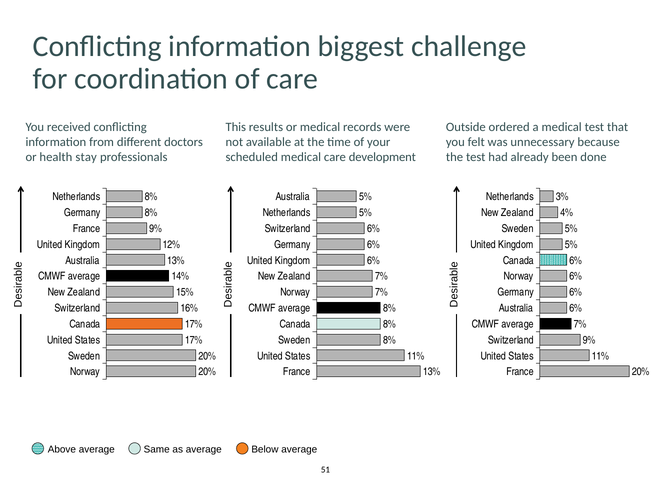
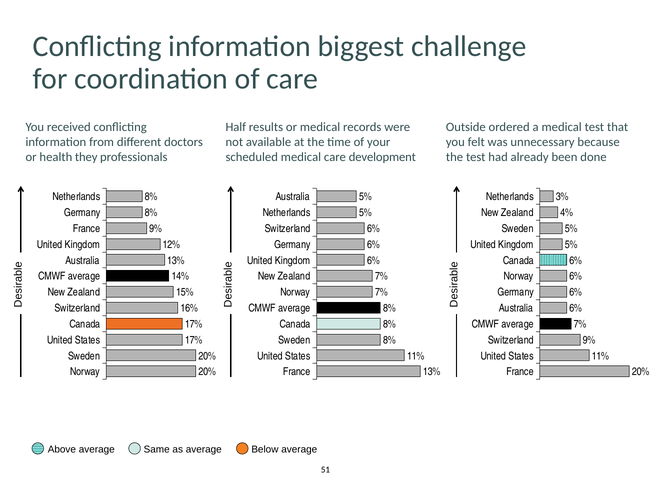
This: This -> Half
stay: stay -> they
